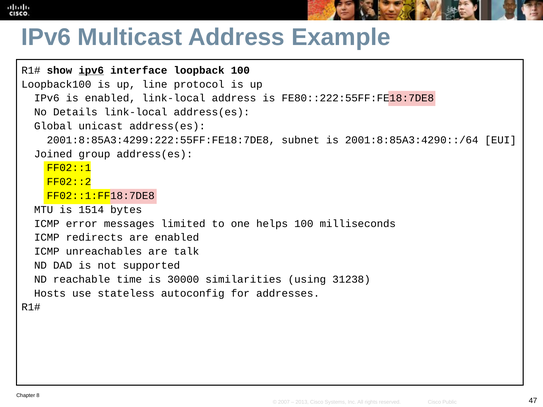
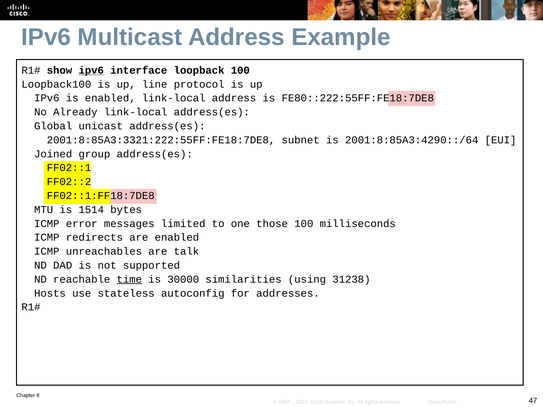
Details: Details -> Already
2001:8:85A3:4299:222:55FF:FE18:7DE8: 2001:8:85A3:4299:222:55FF:FE18:7DE8 -> 2001:8:85A3:3321:222:55FF:FE18:7DE8
helps: helps -> those
time underline: none -> present
